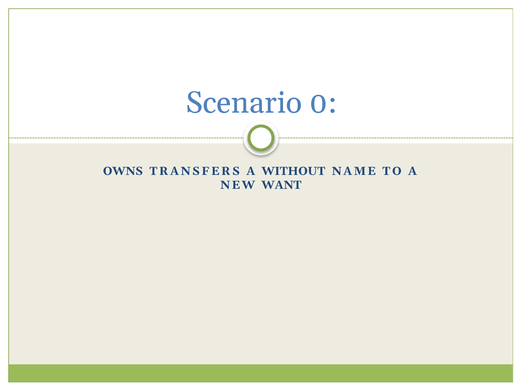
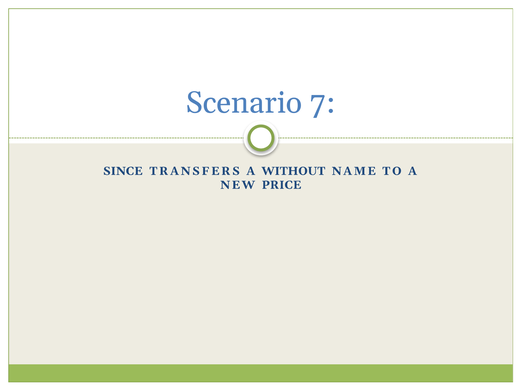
0: 0 -> 7
OWNS: OWNS -> SINCE
WANT: WANT -> PRICE
